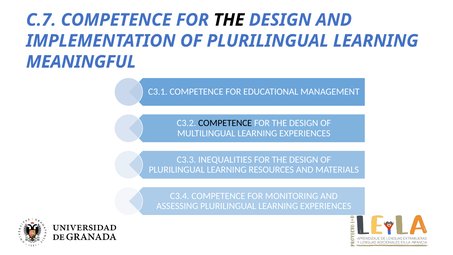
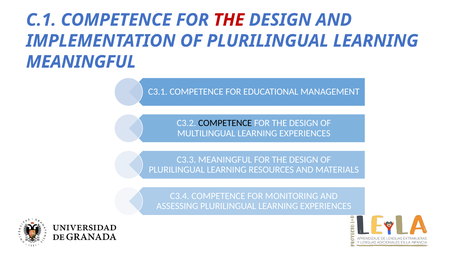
C.7: C.7 -> C.1
THE at (229, 20) colour: black -> red
INEQUALITIES at (225, 159): INEQUALITIES -> MEANINGFUL
